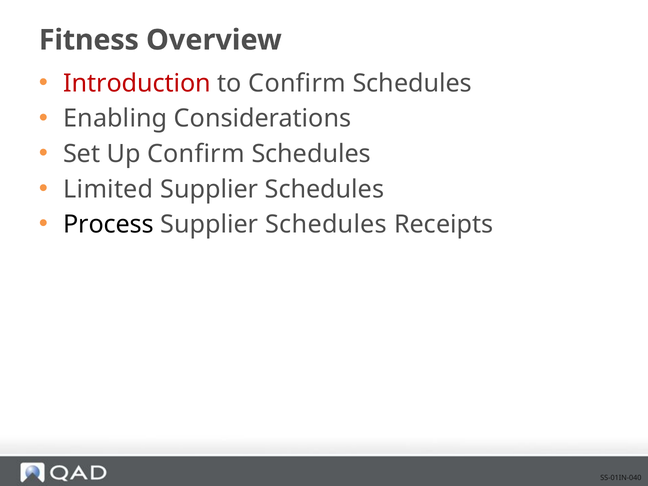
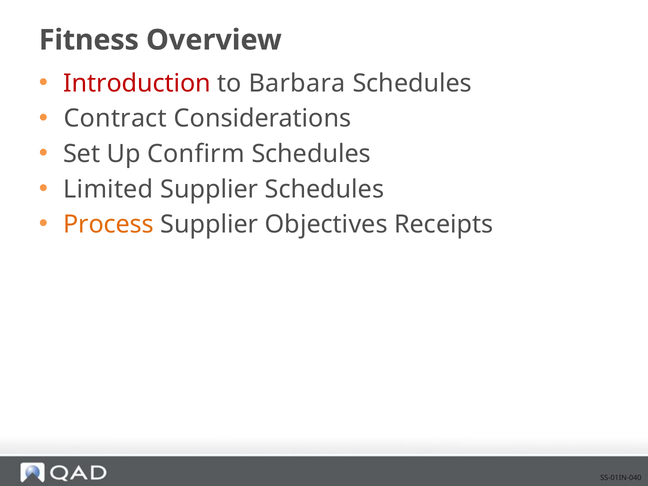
to Confirm: Confirm -> Barbara
Enabling: Enabling -> Contract
Process colour: black -> orange
Schedules at (326, 225): Schedules -> Objectives
